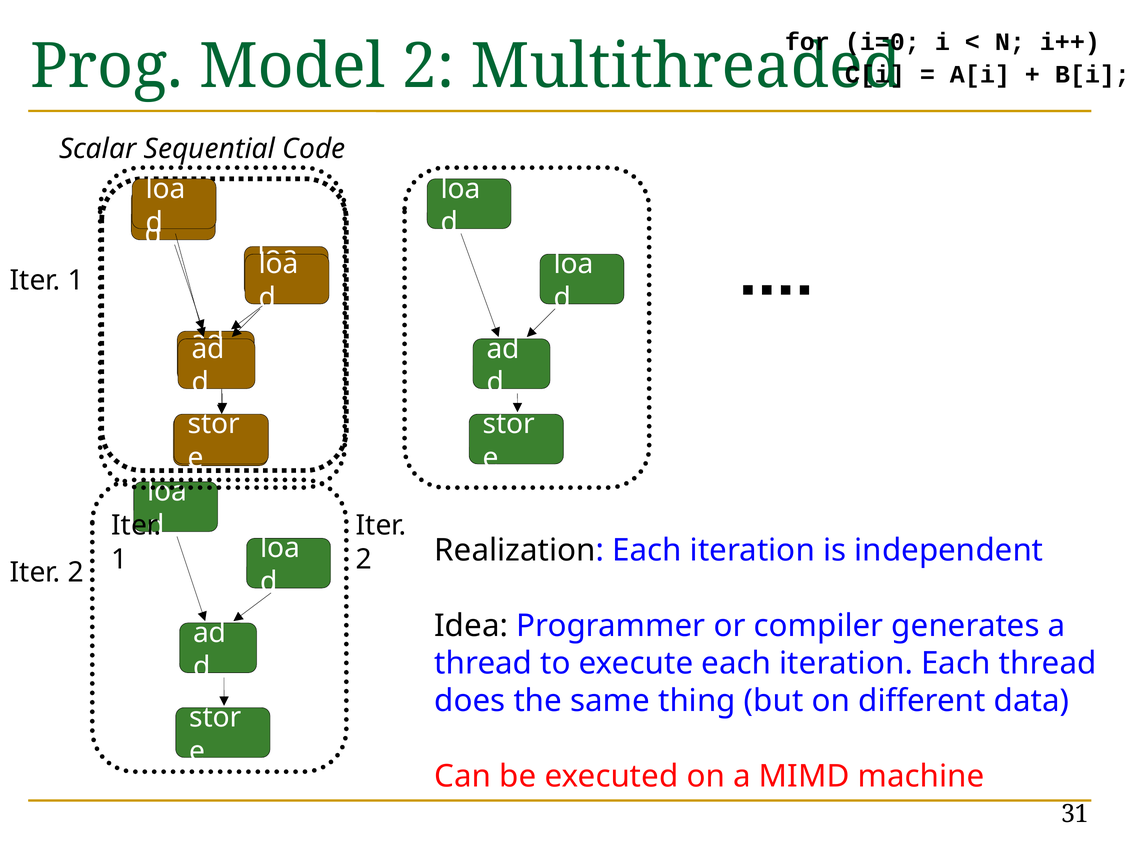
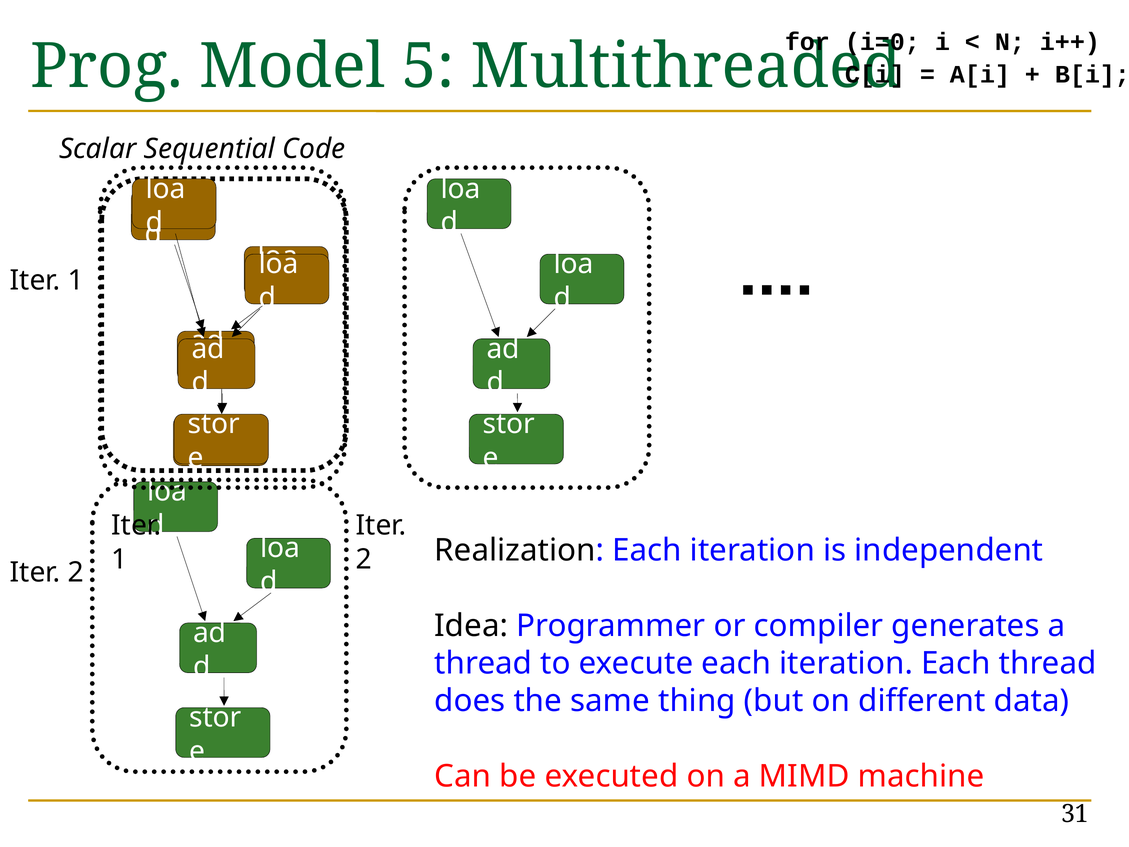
Model 2: 2 -> 5
